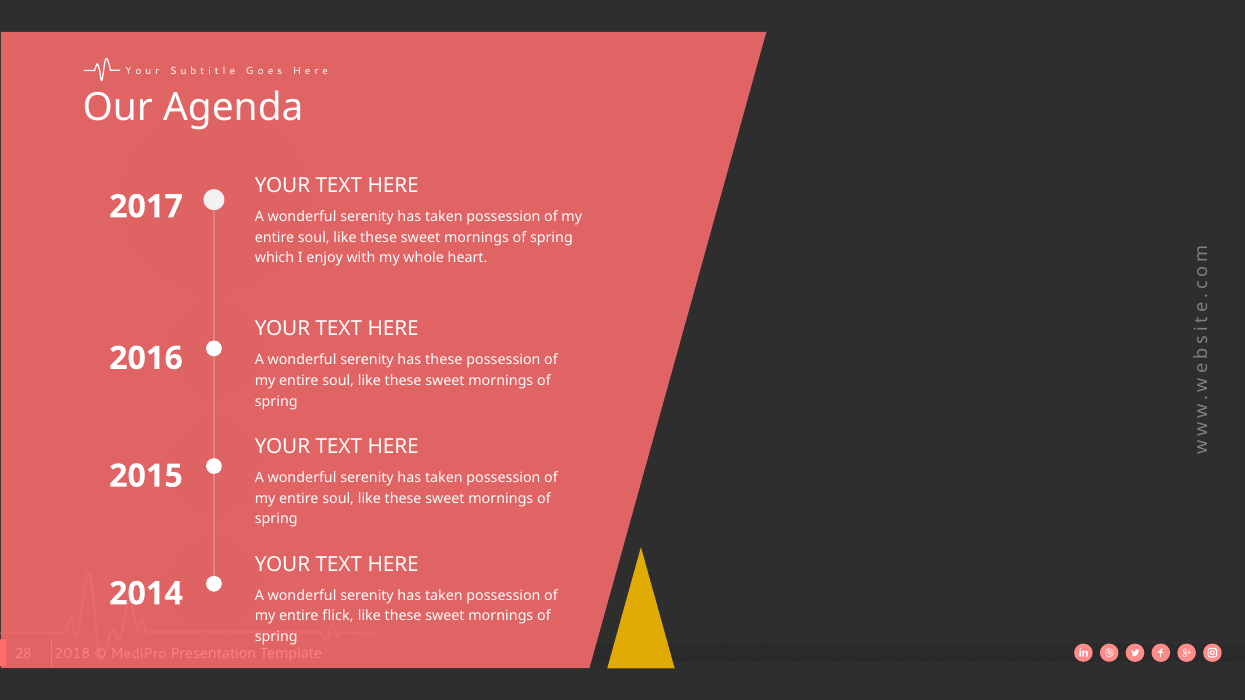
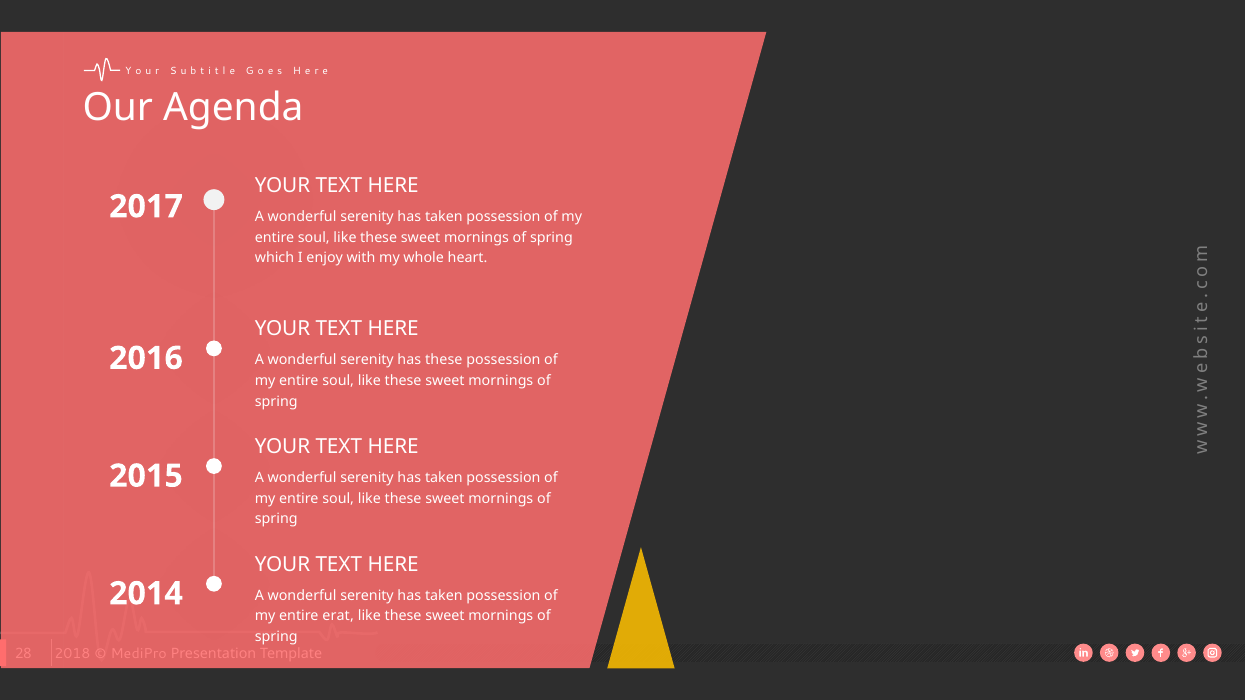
flick: flick -> erat
